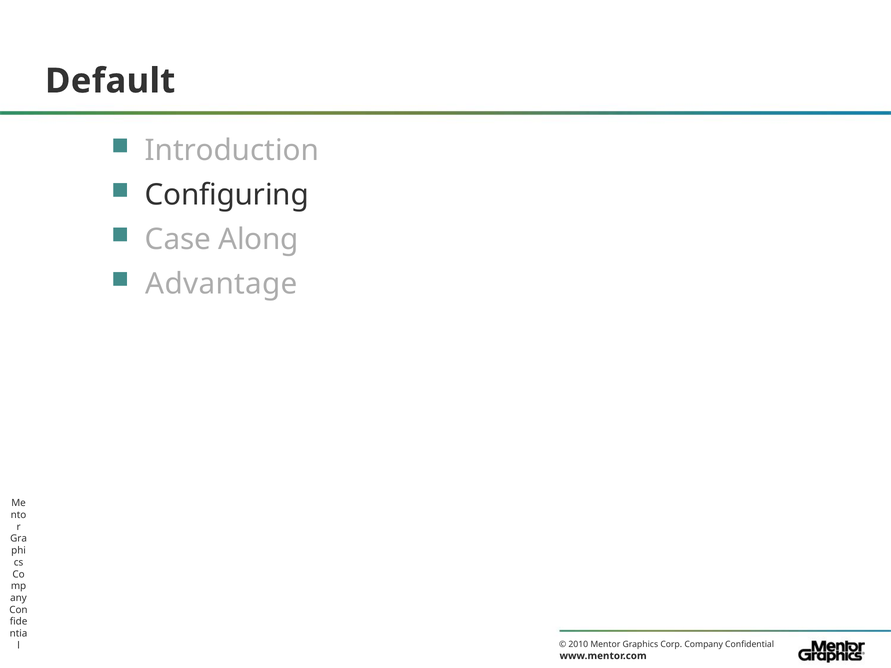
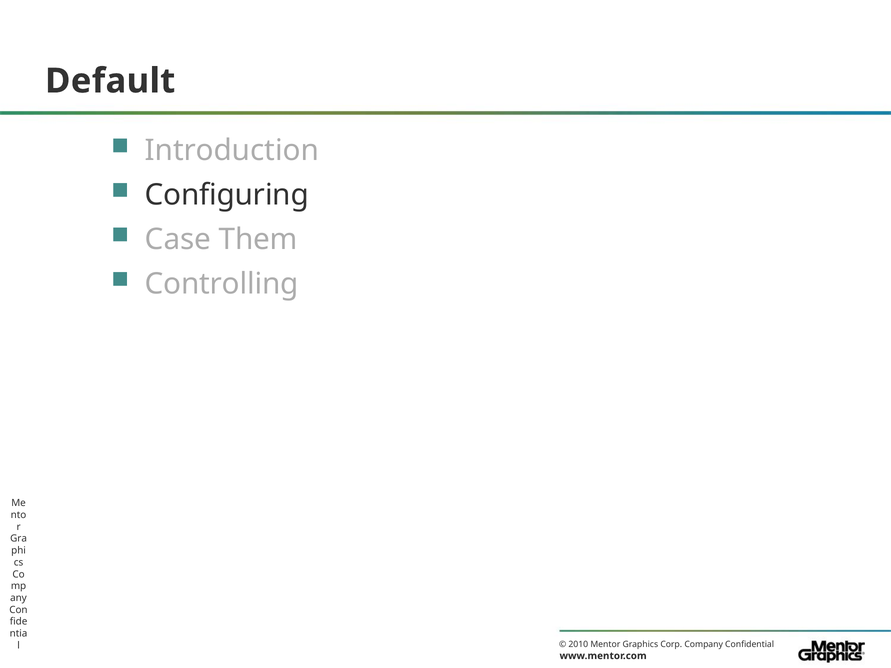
Along: Along -> Them
Advantage: Advantage -> Controlling
